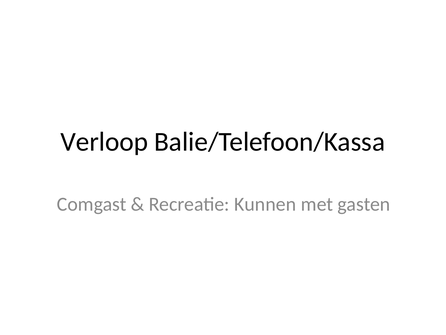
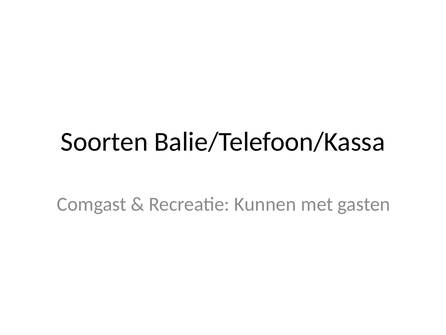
Verloop: Verloop -> Soorten
